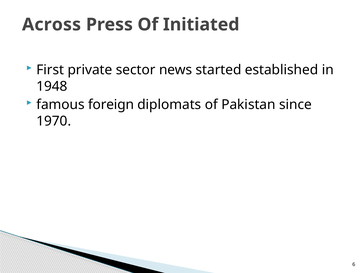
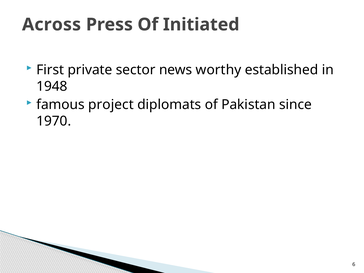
started: started -> worthy
foreign: foreign -> project
